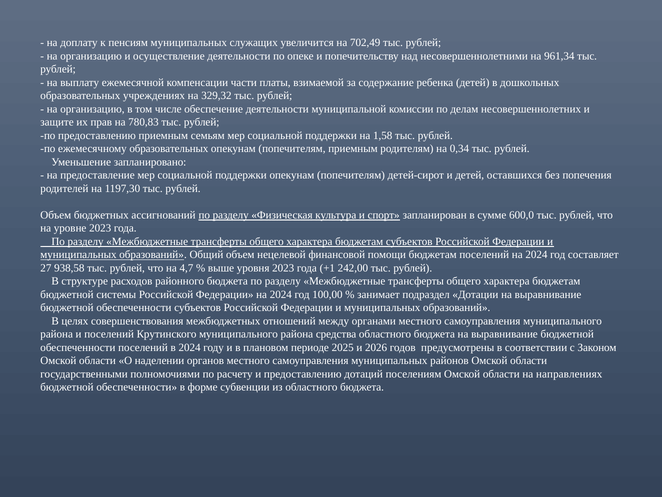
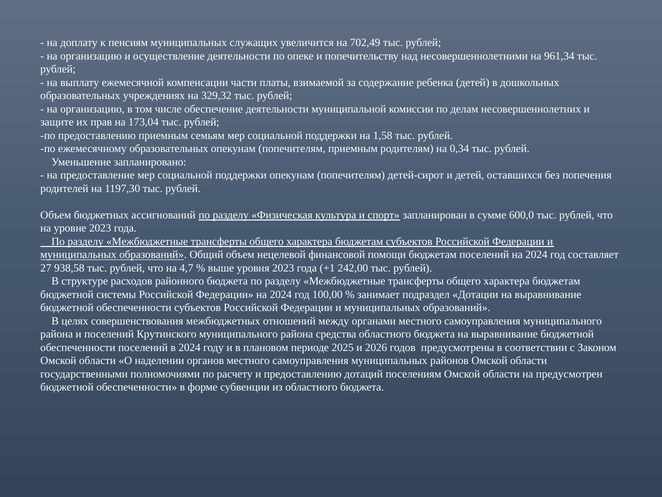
780,83: 780,83 -> 173,04
направлениях: направлениях -> предусмотрен
